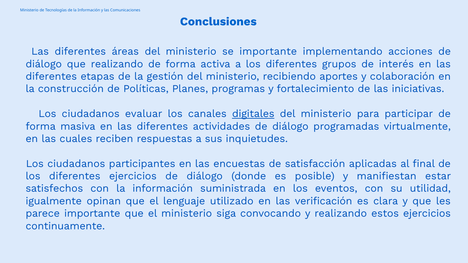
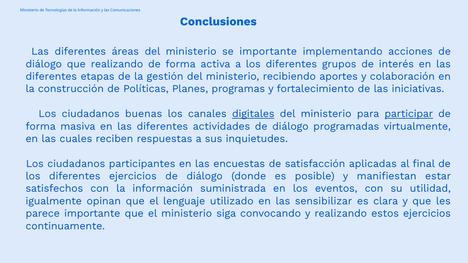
evaluar: evaluar -> buenas
participar underline: none -> present
verificación: verificación -> sensibilizar
